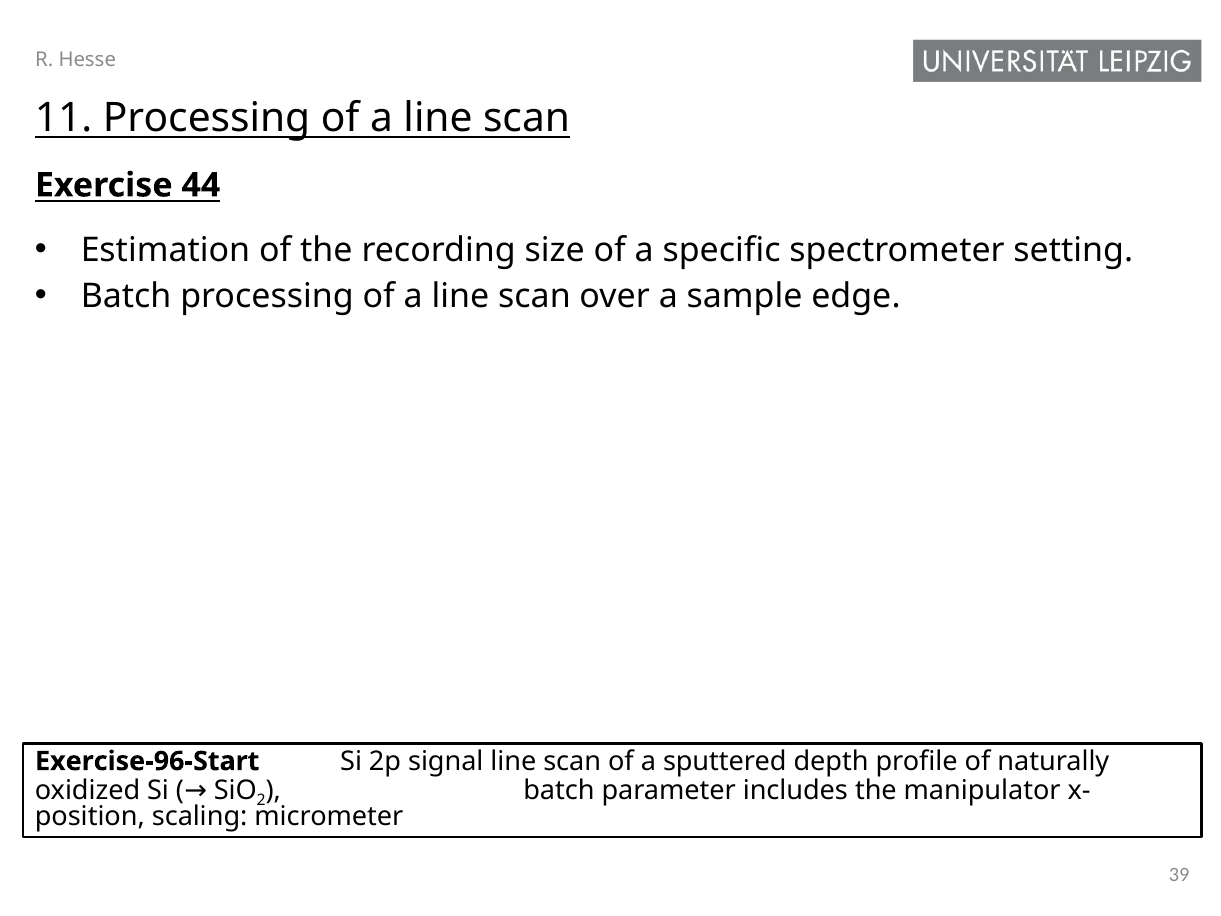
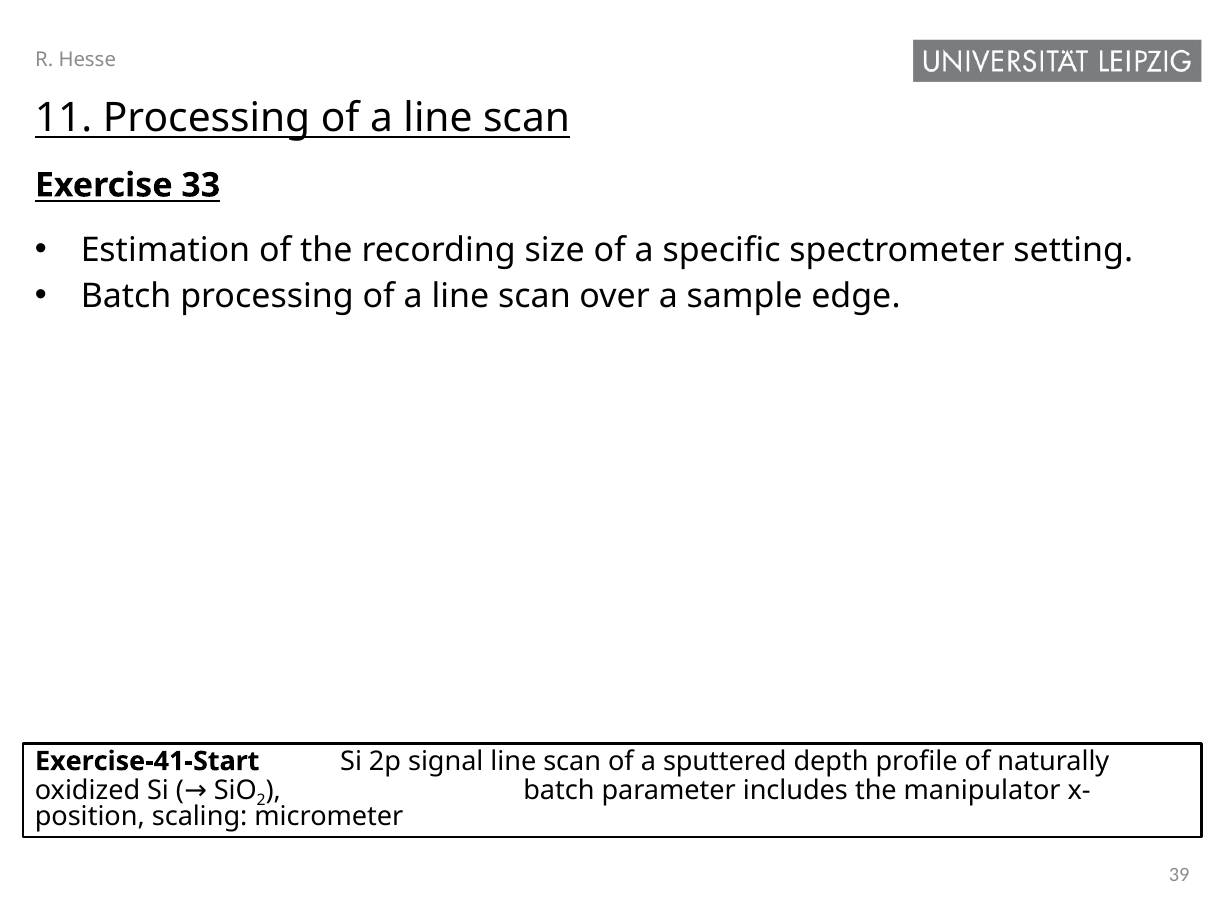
44: 44 -> 33
Exercise-96-Start: Exercise-96-Start -> Exercise-41-Start
